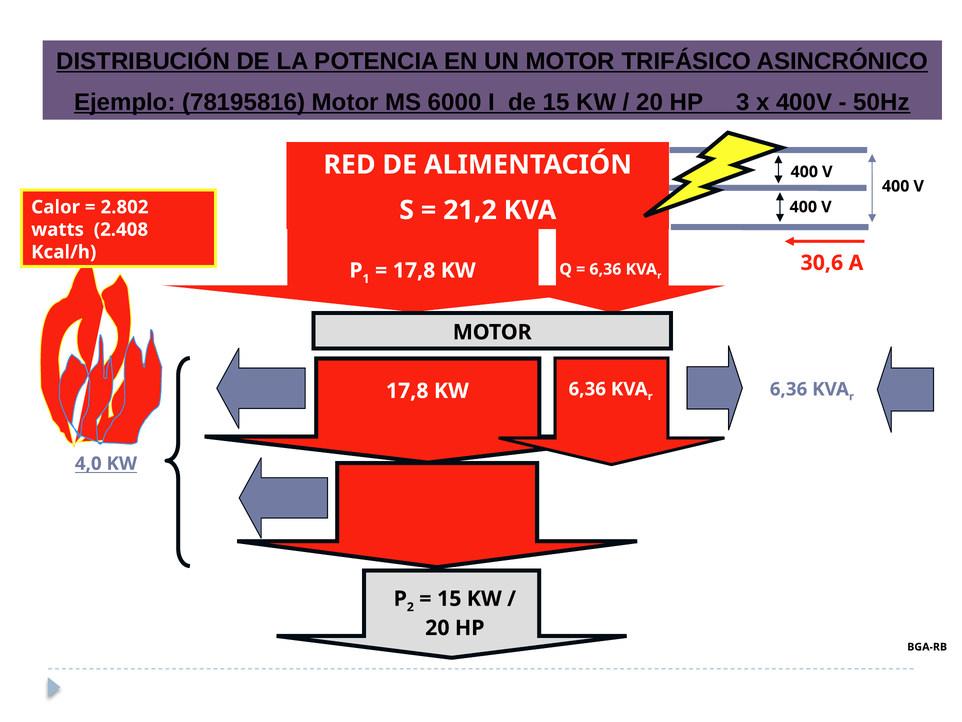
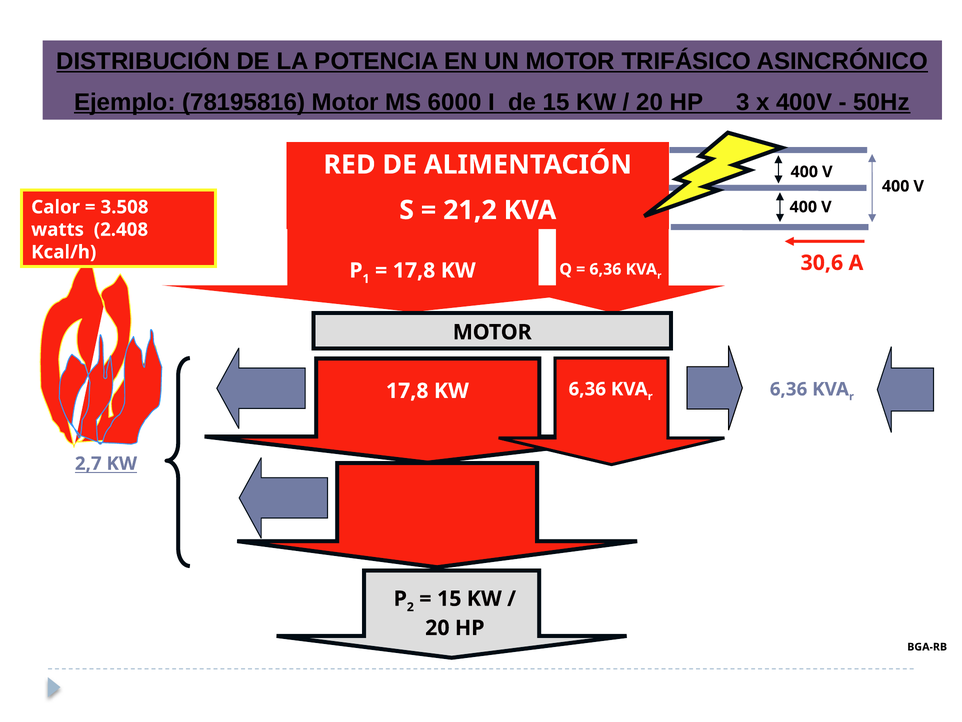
2.802: 2.802 -> 3.508
4,0: 4,0 -> 2,7
